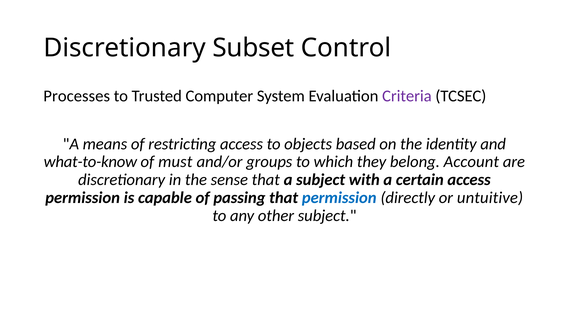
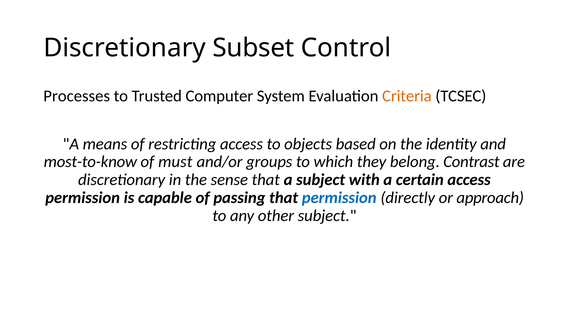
Criteria colour: purple -> orange
what-to-know: what-to-know -> most-to-know
Account: Account -> Contrast
untuitive: untuitive -> approach
